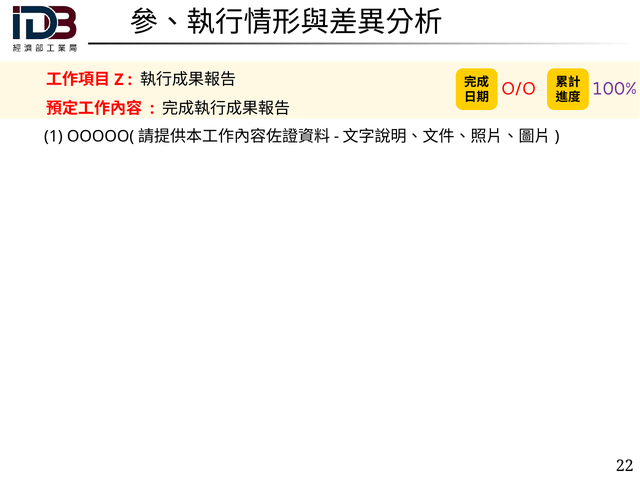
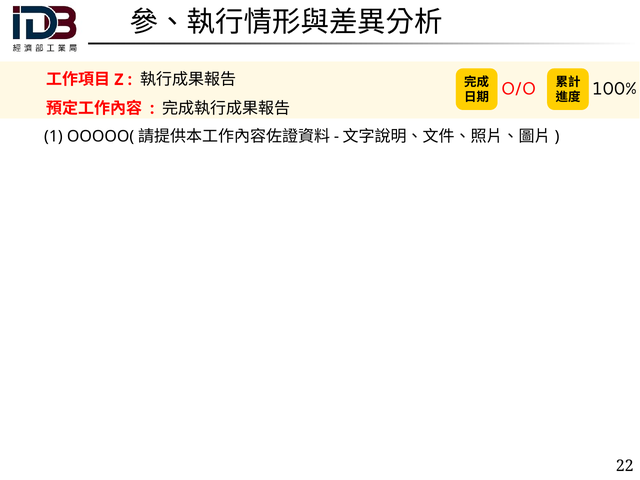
100% colour: purple -> black
